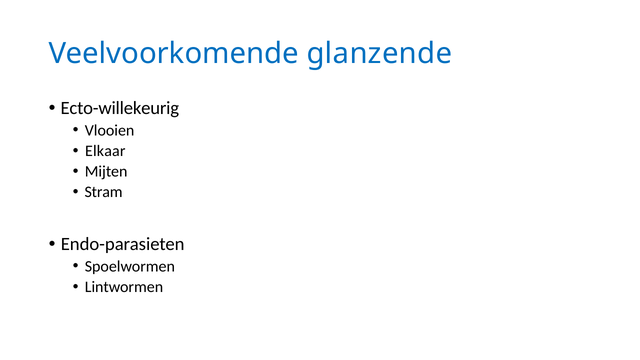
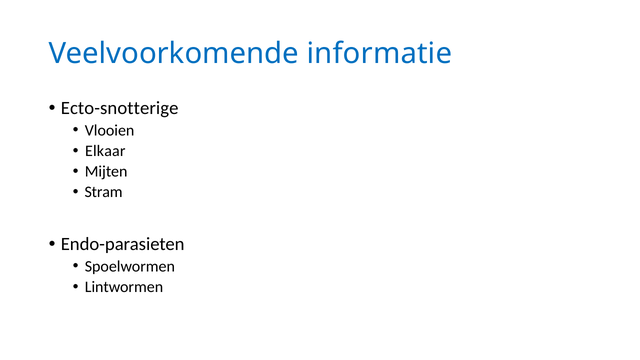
glanzende: glanzende -> informatie
Ecto-willekeurig: Ecto-willekeurig -> Ecto-snotterige
